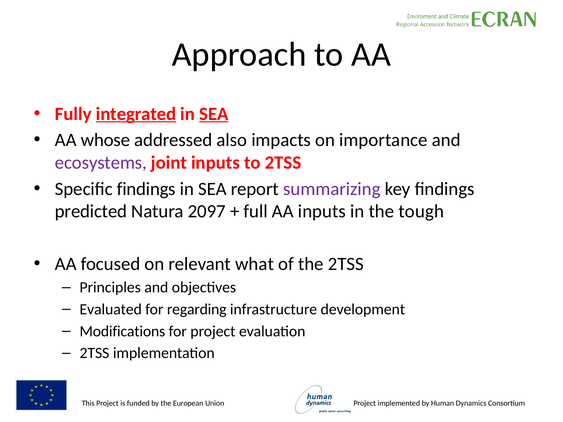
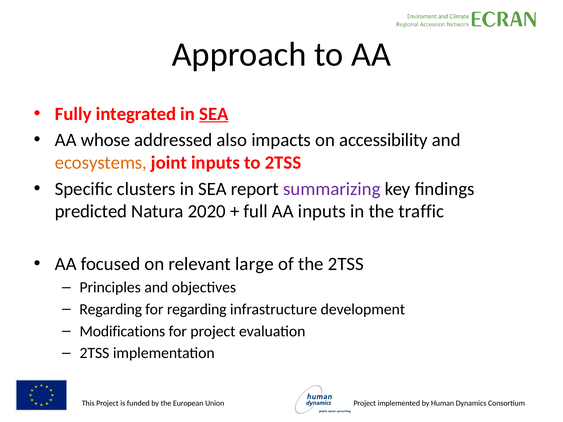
integrated underline: present -> none
importance: importance -> accessibility
ecosystems colour: purple -> orange
Specific findings: findings -> clusters
2097: 2097 -> 2020
tough: tough -> traffic
what: what -> large
Evaluated at (111, 310): Evaluated -> Regarding
